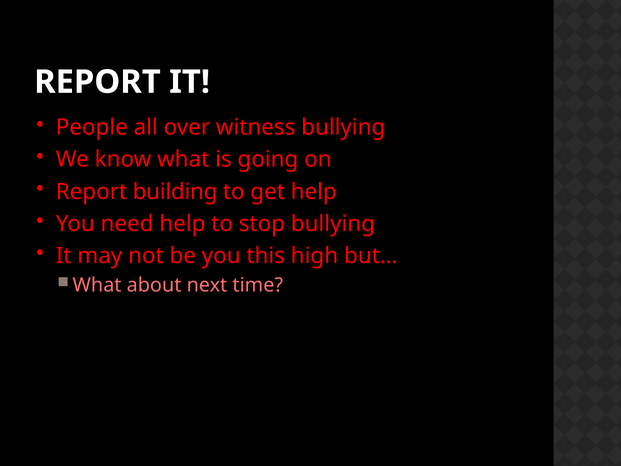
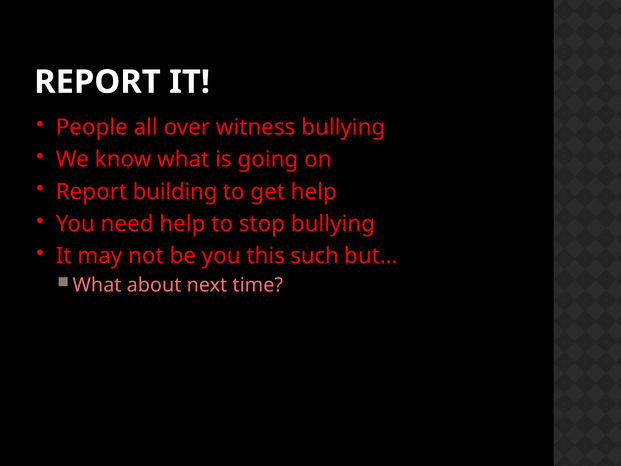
high: high -> such
